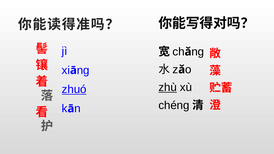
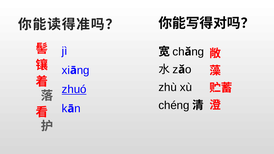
zhù underline: present -> none
